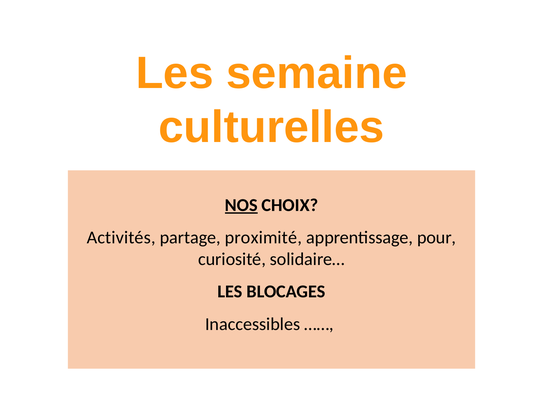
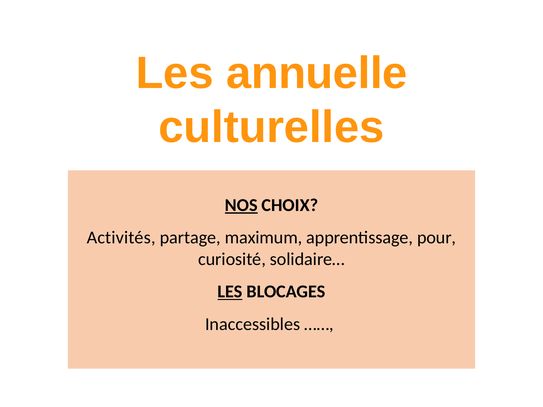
semaine: semaine -> annuelle
proximité: proximité -> maximum
LES at (230, 292) underline: none -> present
